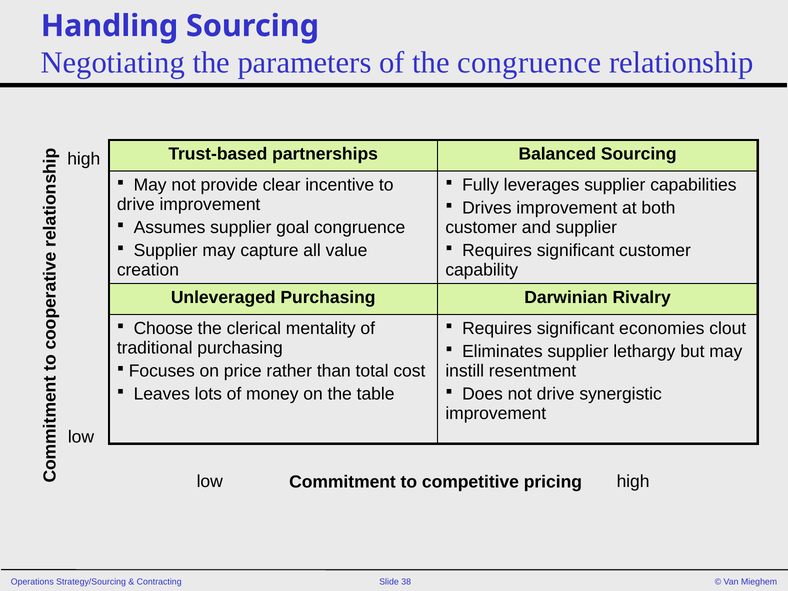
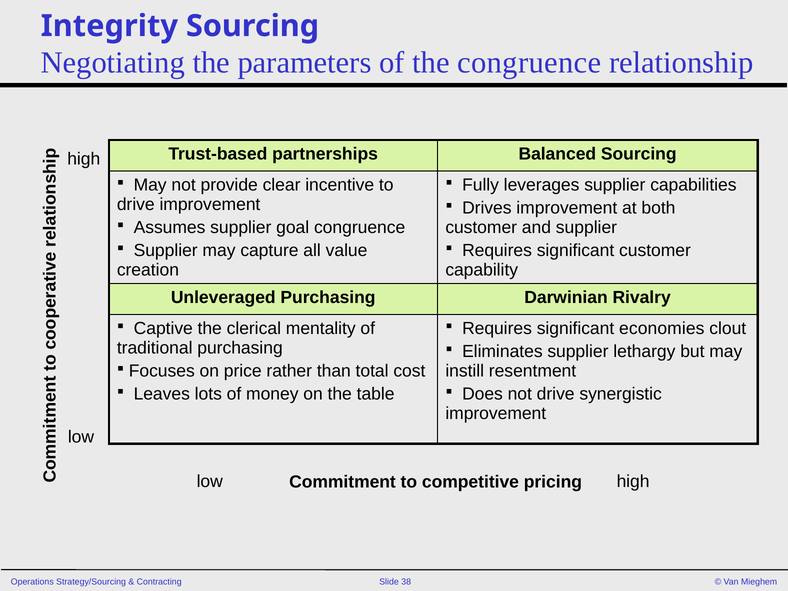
Handling: Handling -> Integrity
Choose: Choose -> Captive
